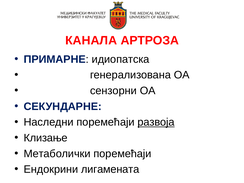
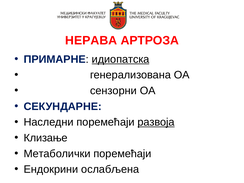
КАНАЛА: КАНАЛА -> НЕРАВА
идиопатска underline: none -> present
лигамената: лигамената -> ослабљена
